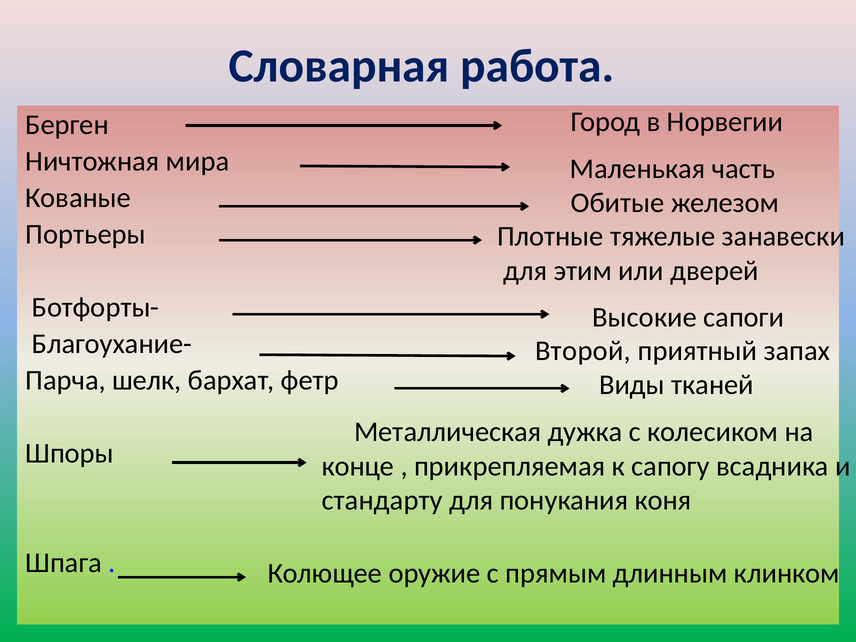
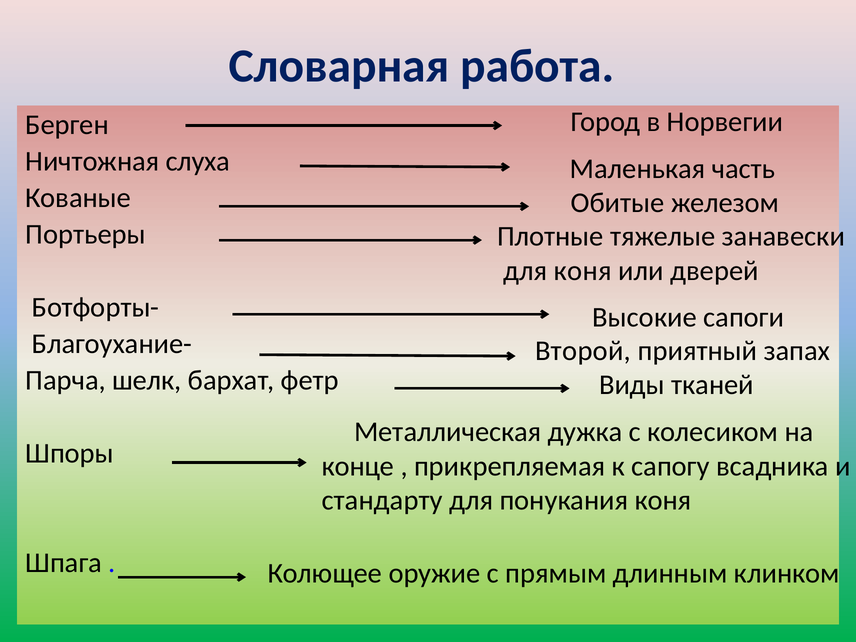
мира: мира -> слуха
для этим: этим -> коня
